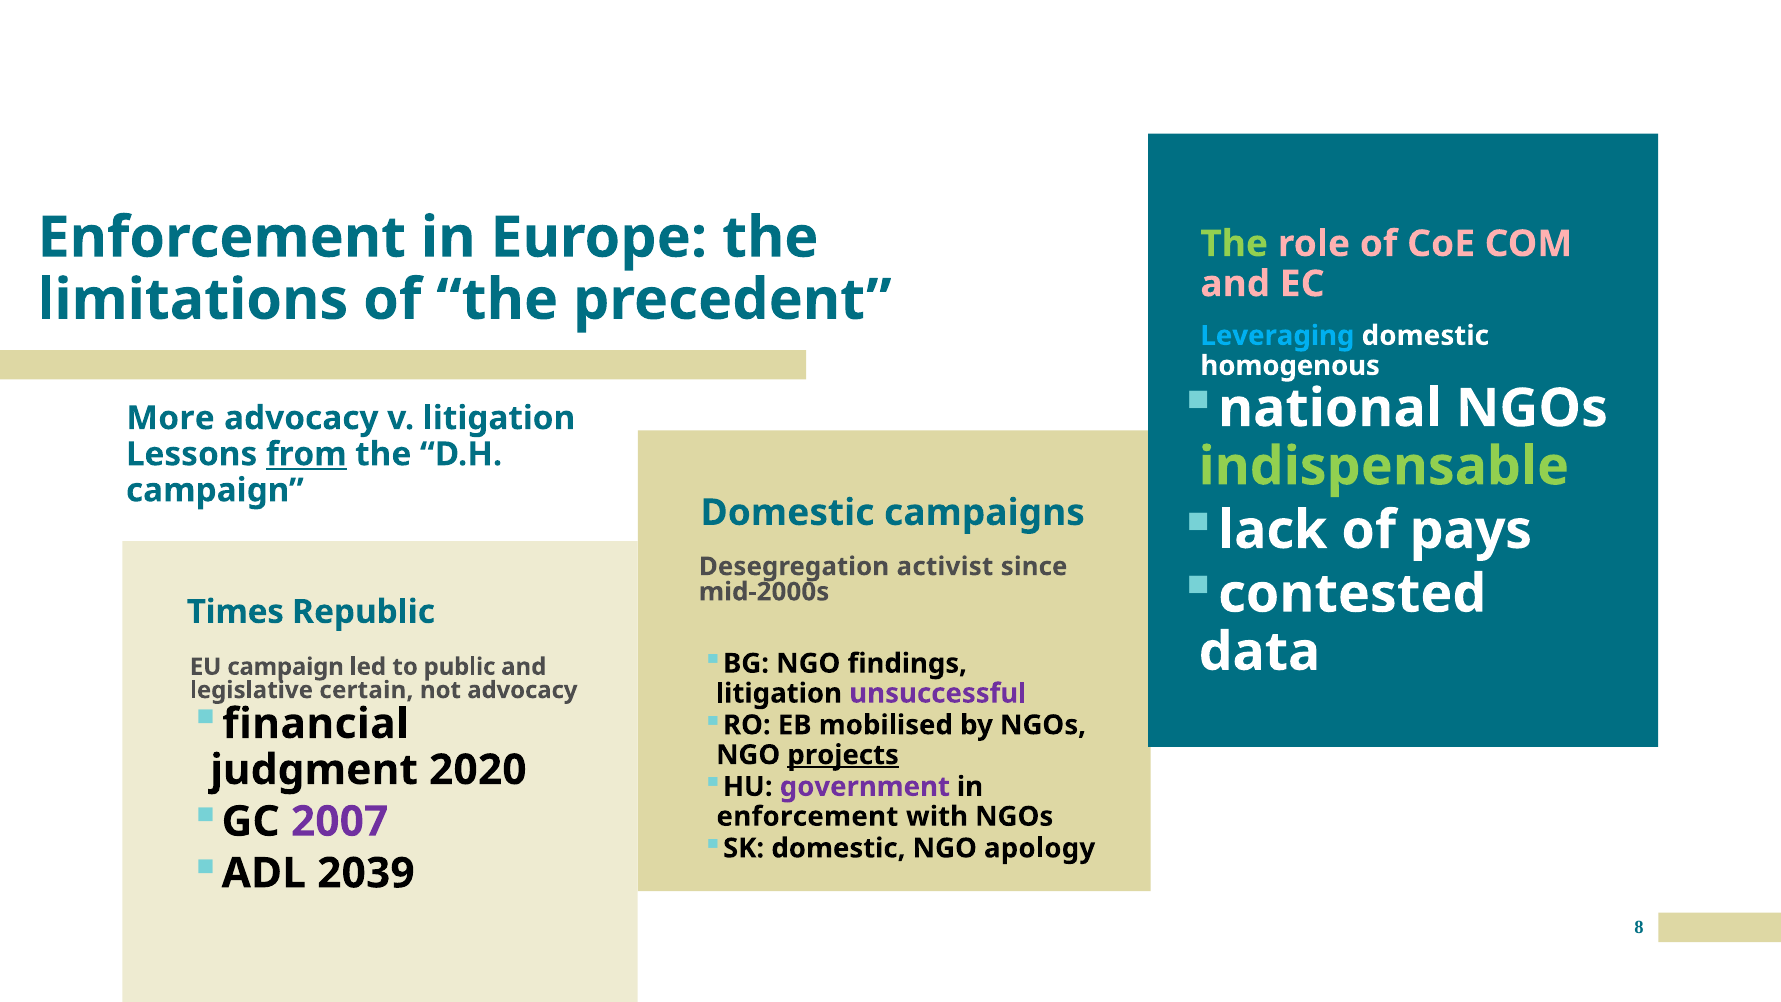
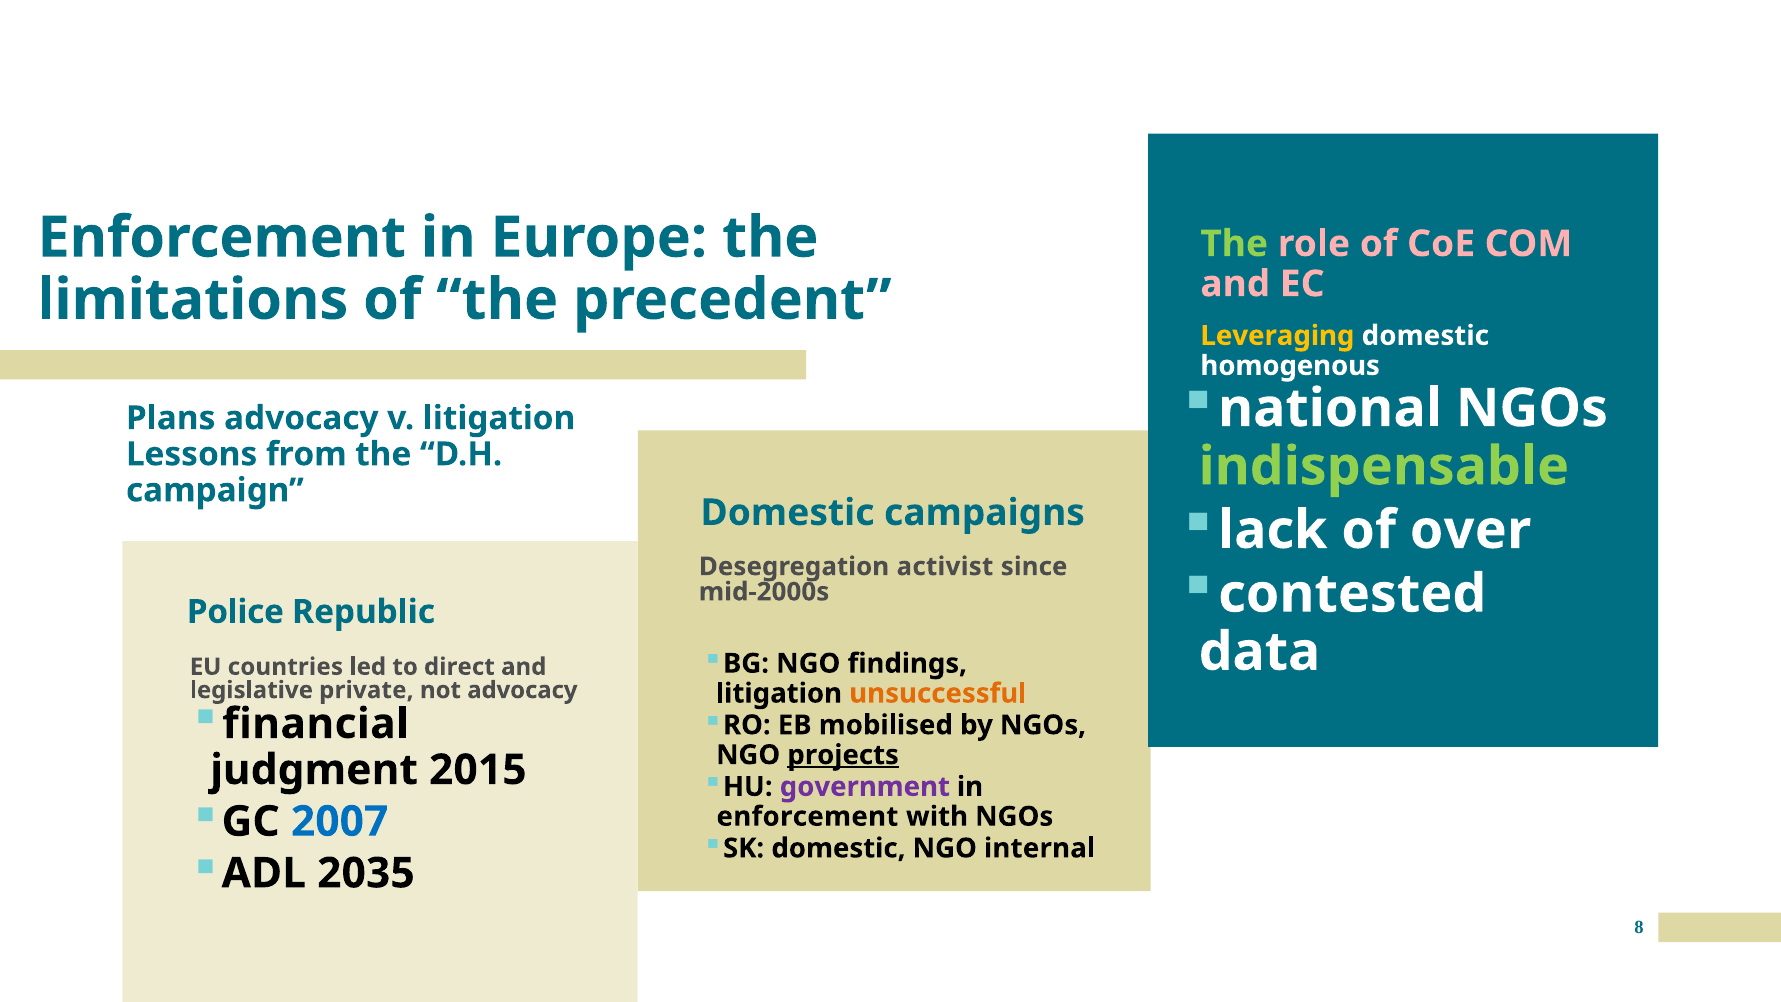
Leveraging colour: light blue -> yellow
More: More -> Plans
from underline: present -> none
pays: pays -> over
Times: Times -> Police
EU campaign: campaign -> countries
public: public -> direct
certain: certain -> private
unsuccessful colour: purple -> orange
2020: 2020 -> 2015
2007 colour: purple -> blue
apology: apology -> internal
2039: 2039 -> 2035
